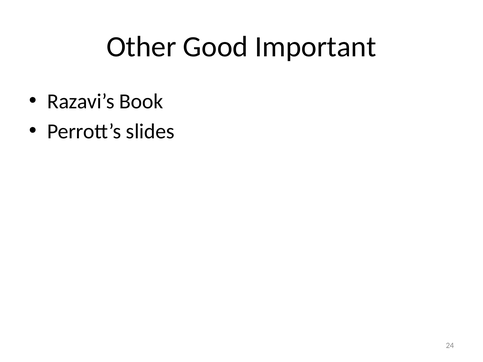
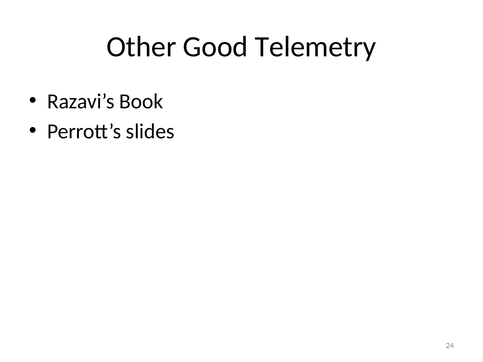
Important: Important -> Telemetry
